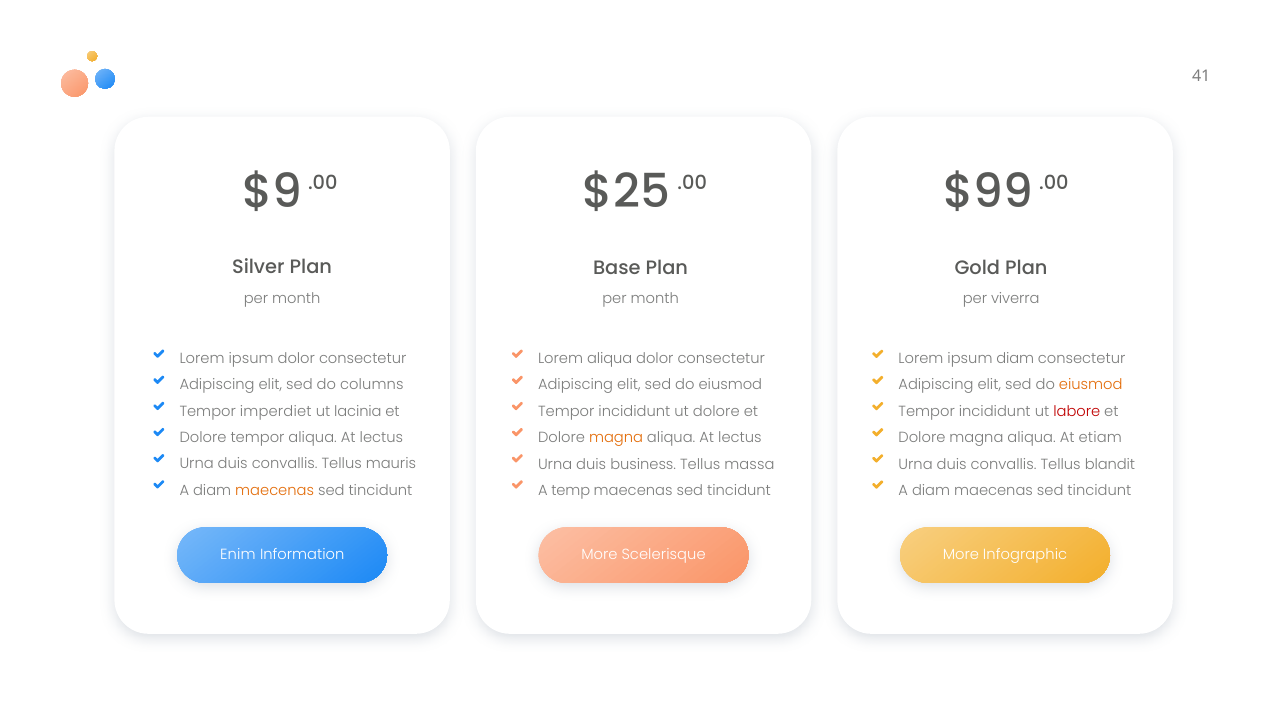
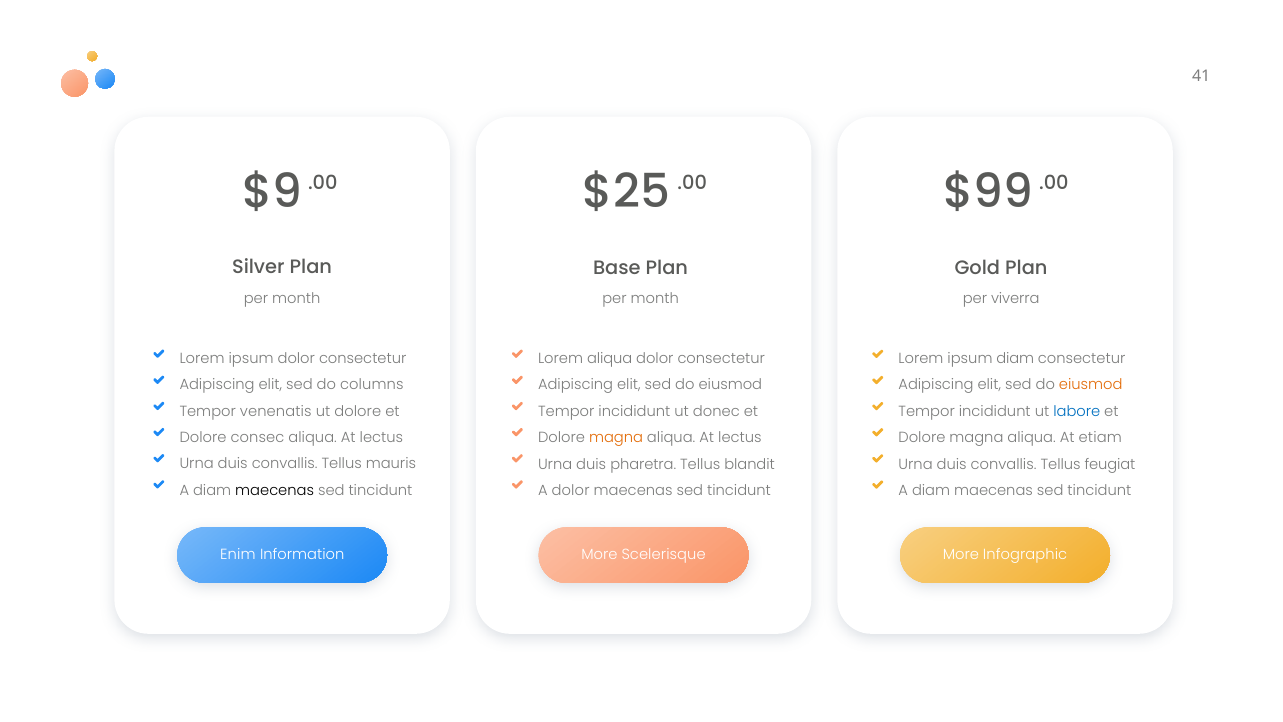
imperdiet: imperdiet -> venenatis
ut lacinia: lacinia -> dolore
ut dolore: dolore -> donec
labore colour: red -> blue
Dolore tempor: tempor -> consec
business: business -> pharetra
massa: massa -> blandit
blandit: blandit -> feugiat
maecenas at (275, 490) colour: orange -> black
A temp: temp -> dolor
